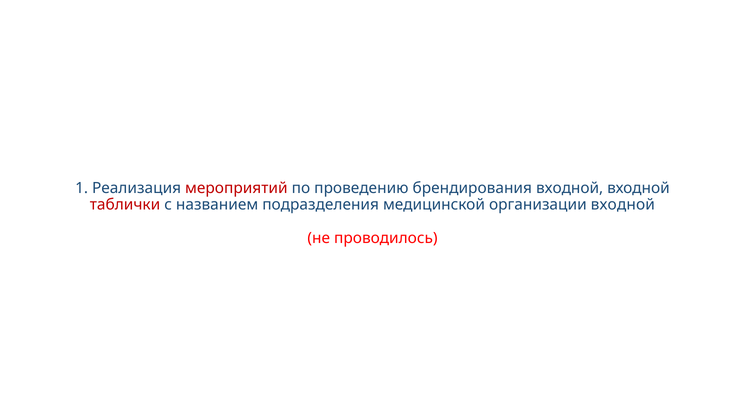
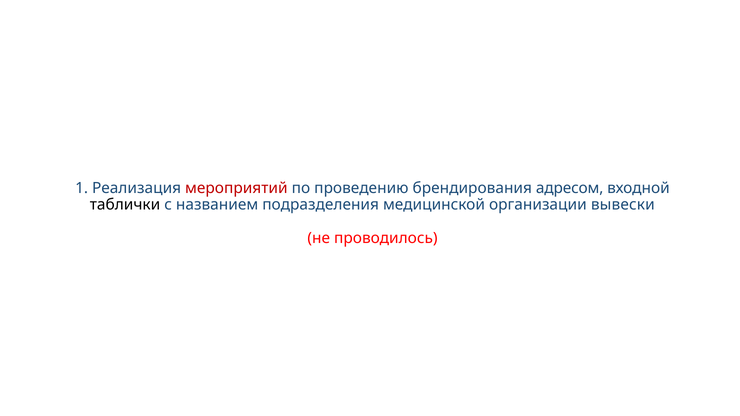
брендирования входной: входной -> адресом
таблички colour: red -> black
организации входной: входной -> вывески
